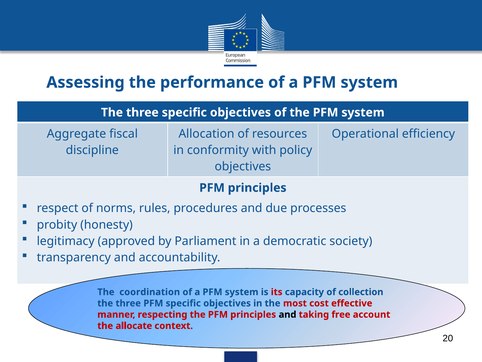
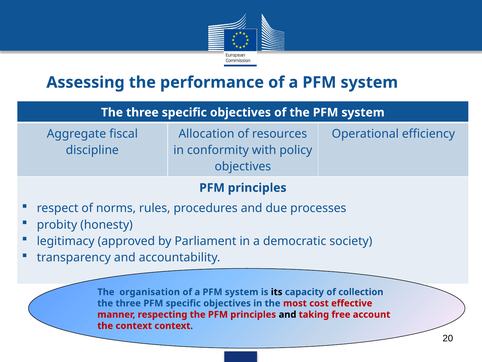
coordination: coordination -> organisation
its colour: red -> black
the allocate: allocate -> context
